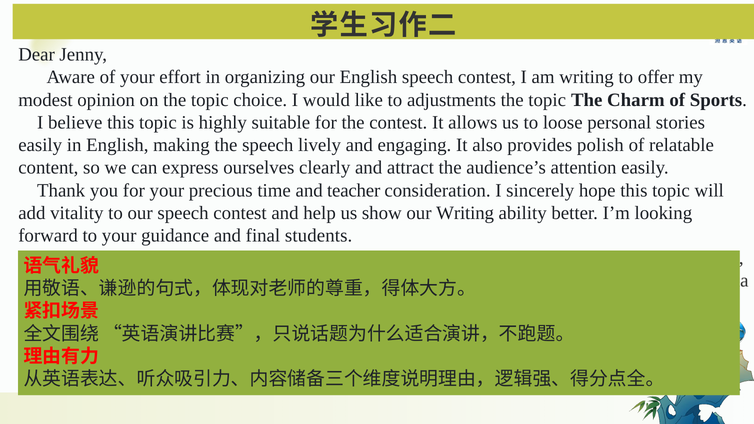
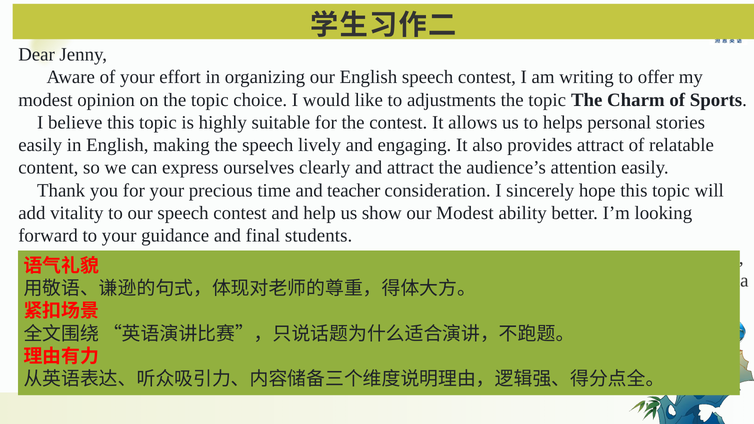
loose: loose -> helps
provides polish: polish -> attract
our Writing: Writing -> Modest
